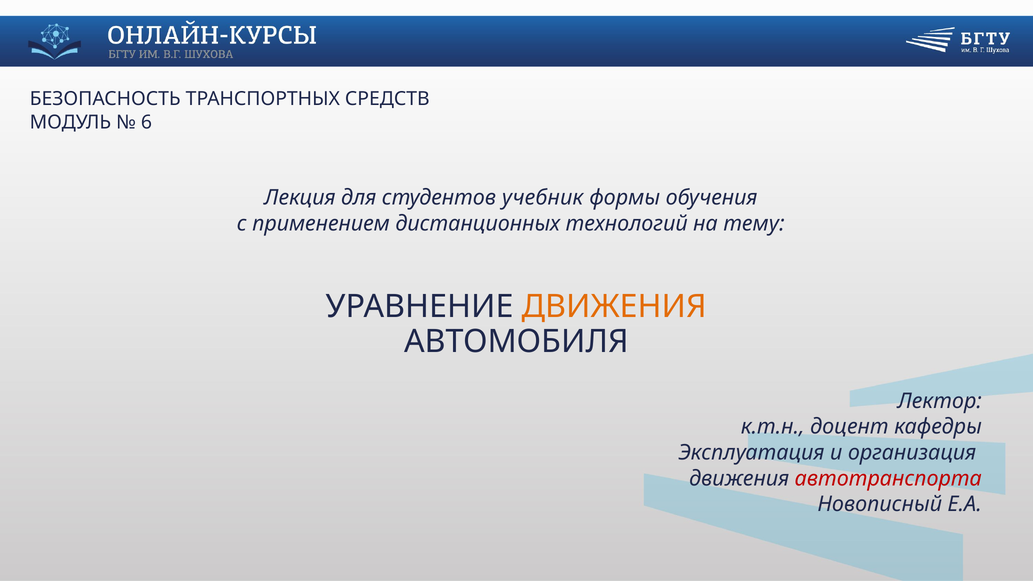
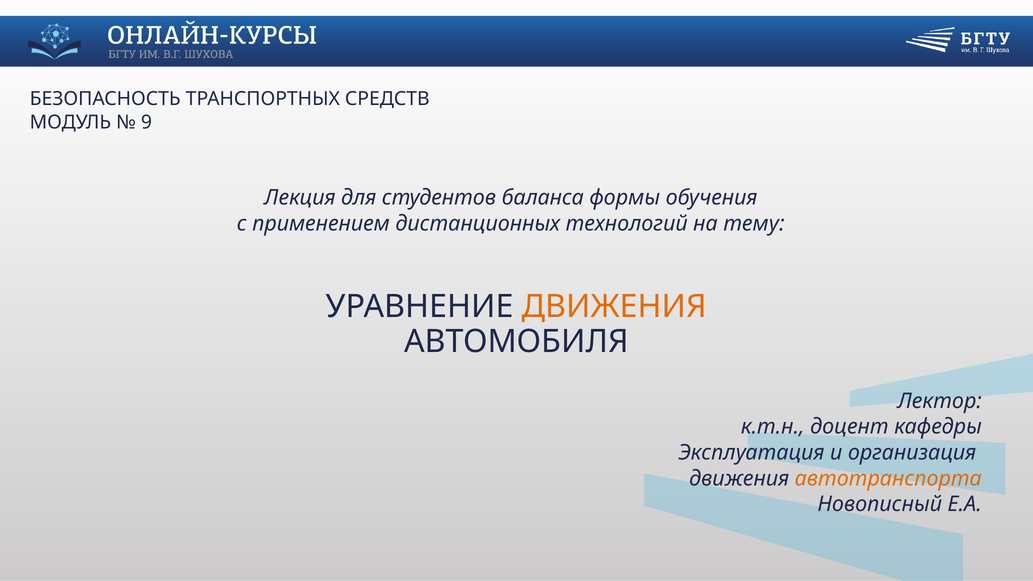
6: 6 -> 9
учебник: учебник -> баланса
автотранспорта colour: red -> orange
